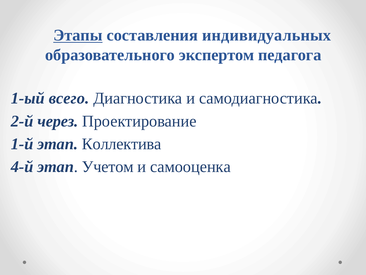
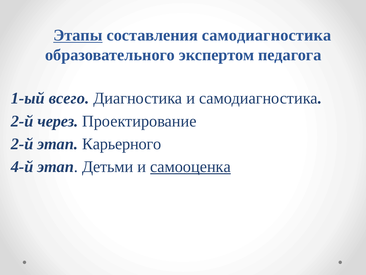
составления индивидуальных: индивидуальных -> самодиагностика
1-й at (22, 144): 1-й -> 2-й
Коллектива: Коллектива -> Карьерного
Учетом: Учетом -> Детьми
самооценка underline: none -> present
